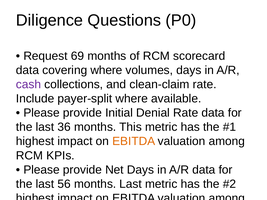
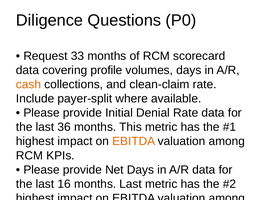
69: 69 -> 33
covering where: where -> profile
cash at (29, 84) colour: purple -> orange
56: 56 -> 16
